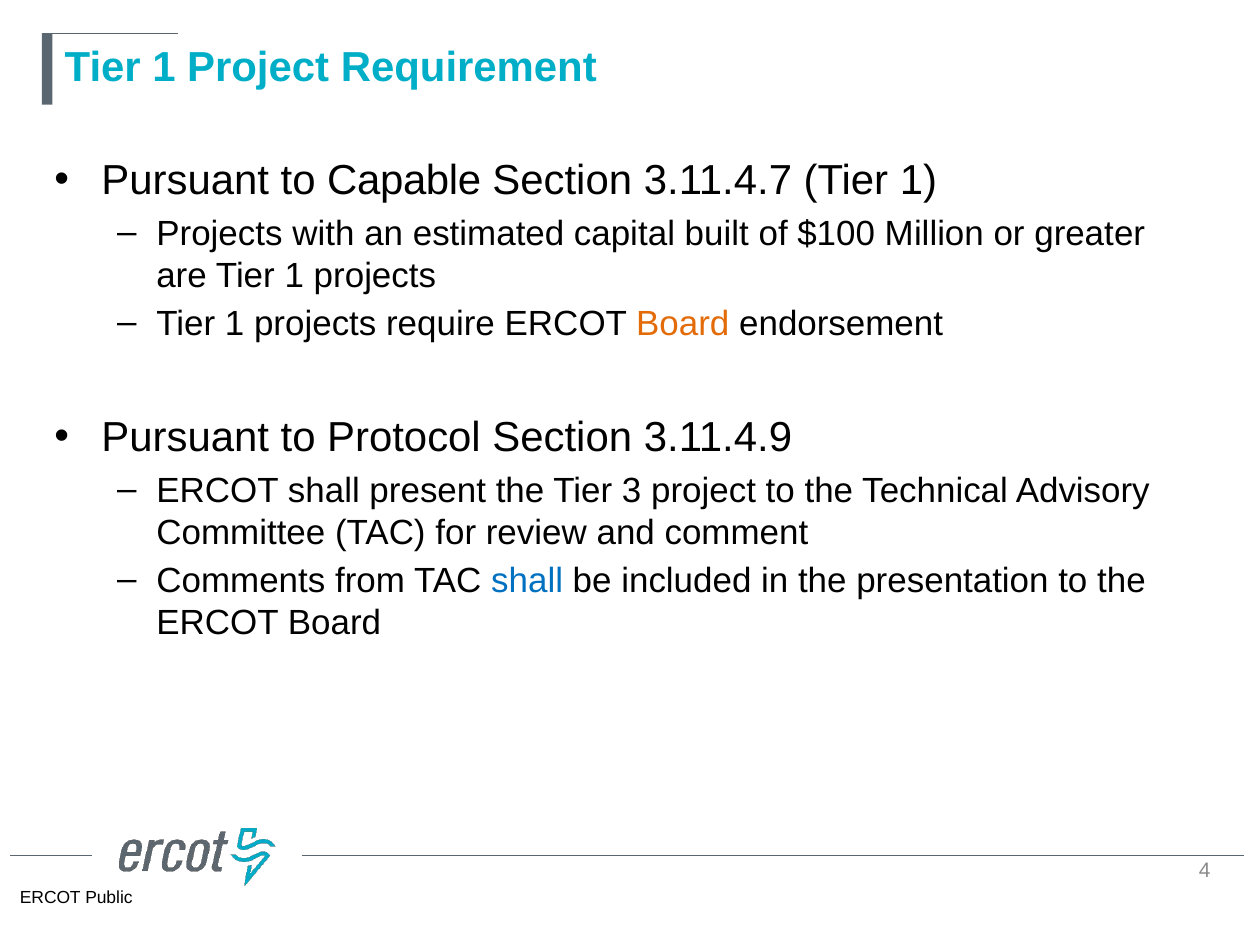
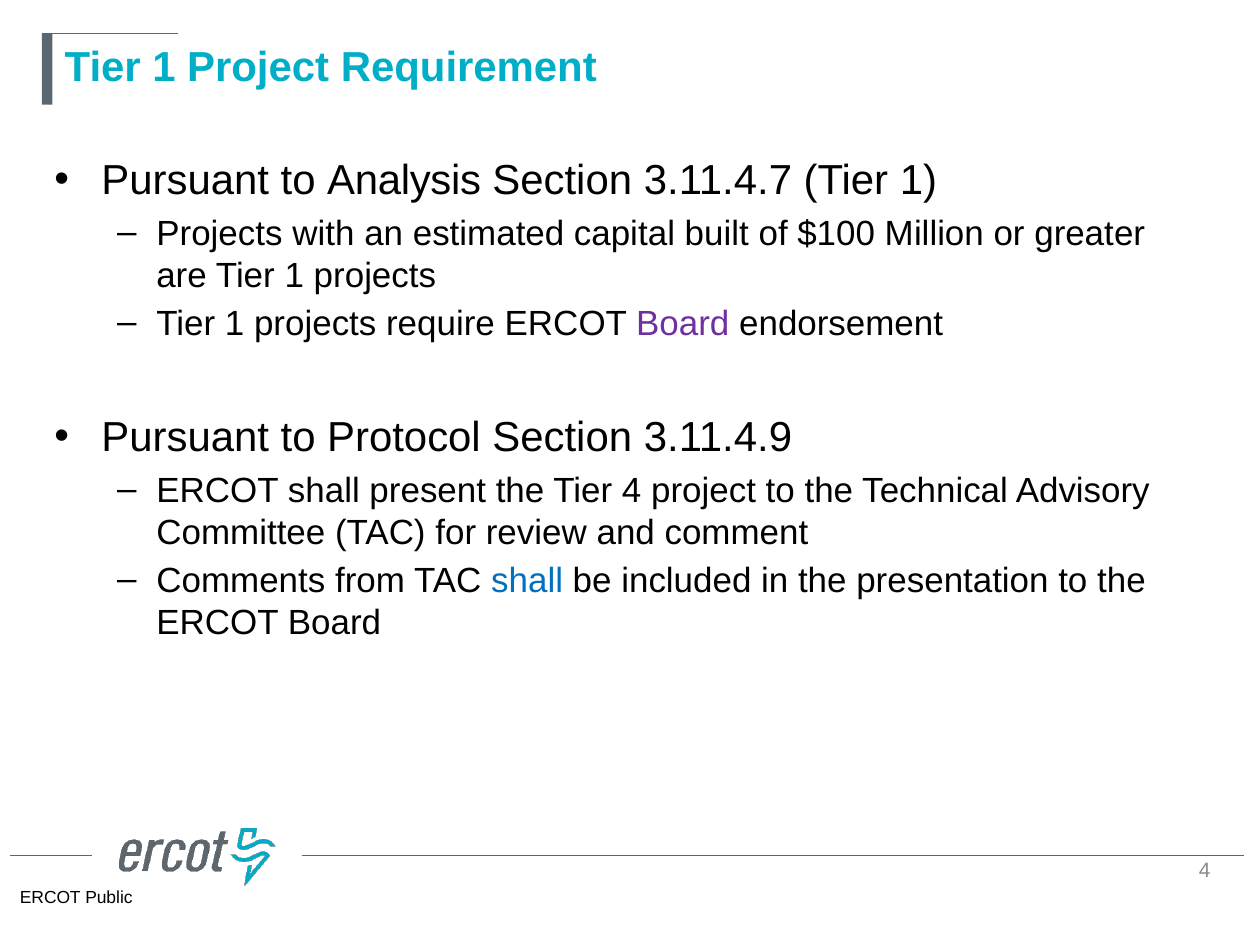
Capable: Capable -> Analysis
Board at (683, 324) colour: orange -> purple
Tier 3: 3 -> 4
